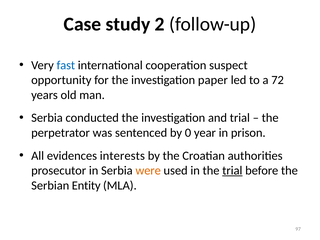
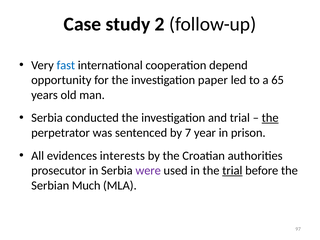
suspect: suspect -> depend
72: 72 -> 65
the at (270, 118) underline: none -> present
0: 0 -> 7
were colour: orange -> purple
Entity: Entity -> Much
